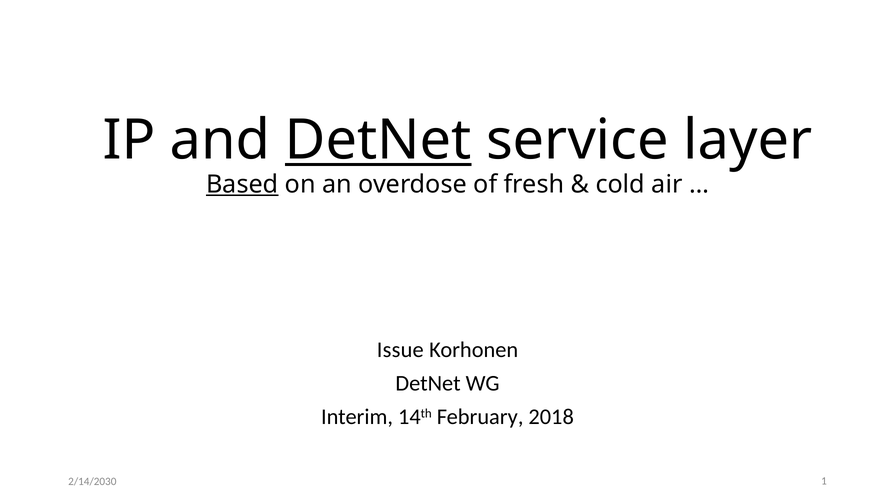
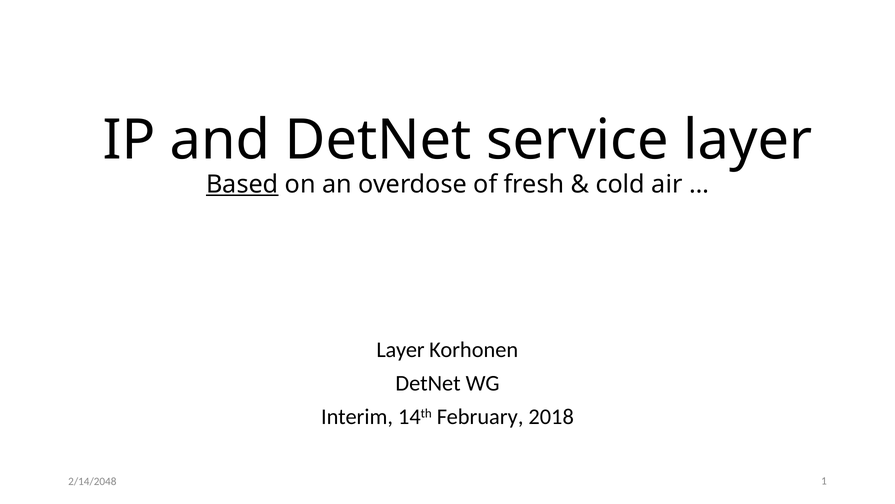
DetNet at (378, 140) underline: present -> none
Issue at (400, 349): Issue -> Layer
2/14/2030: 2/14/2030 -> 2/14/2048
